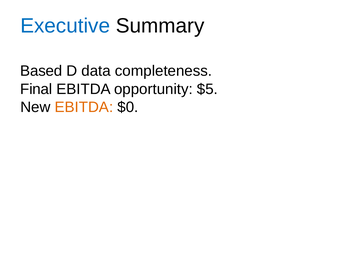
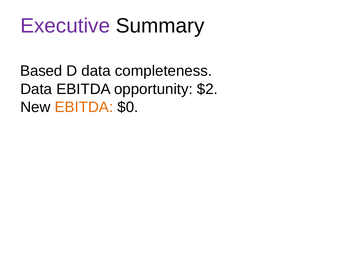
Executive colour: blue -> purple
Final at (36, 89): Final -> Data
$5: $5 -> $2
